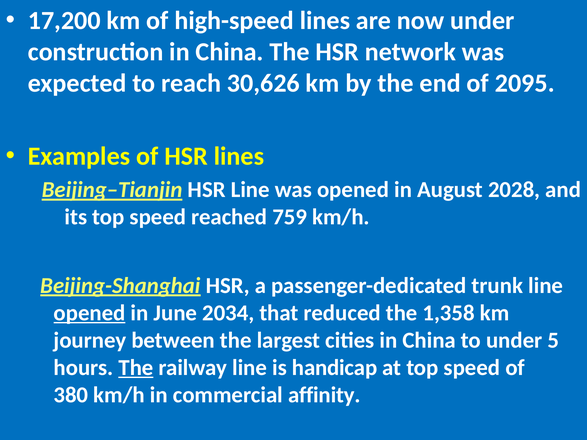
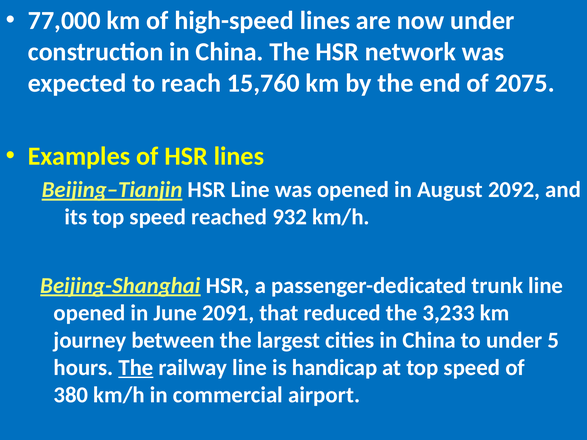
17,200: 17,200 -> 77,000
30,626: 30,626 -> 15,760
2095: 2095 -> 2075
2028: 2028 -> 2092
759: 759 -> 932
opened at (90, 313) underline: present -> none
2034: 2034 -> 2091
1,358: 1,358 -> 3,233
affinity: affinity -> airport
